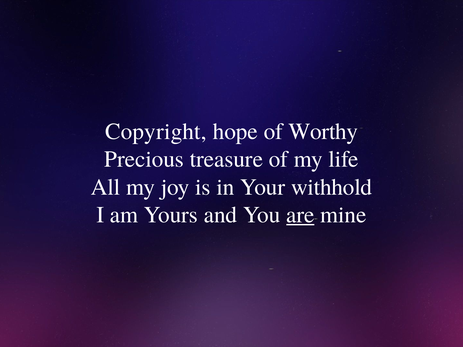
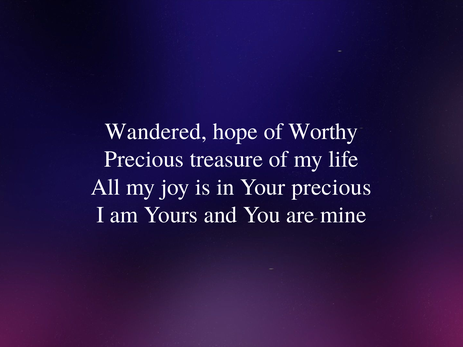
Copyright: Copyright -> Wandered
Your withhold: withhold -> precious
are underline: present -> none
